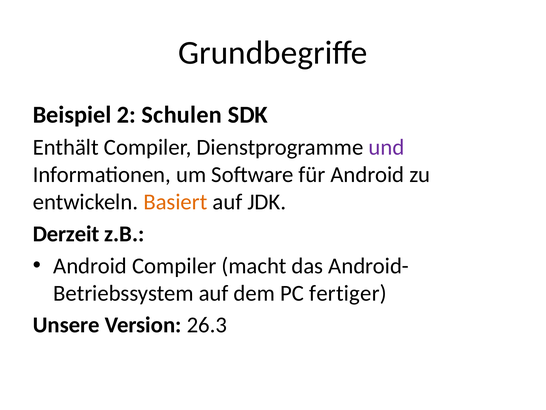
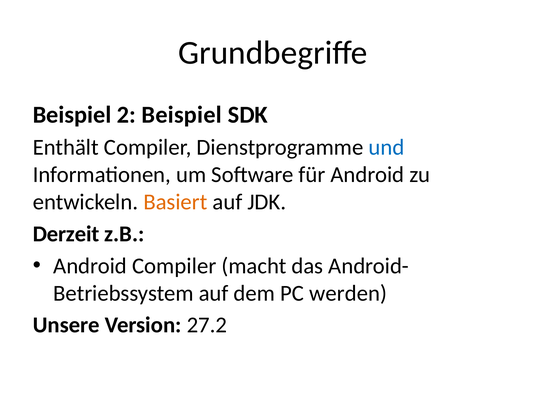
2 Schulen: Schulen -> Beispiel
und colour: purple -> blue
fertiger: fertiger -> werden
26.3: 26.3 -> 27.2
